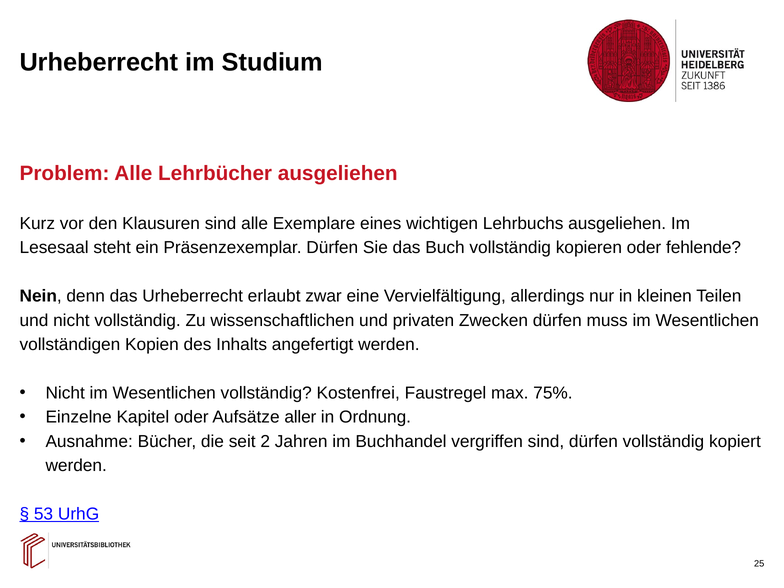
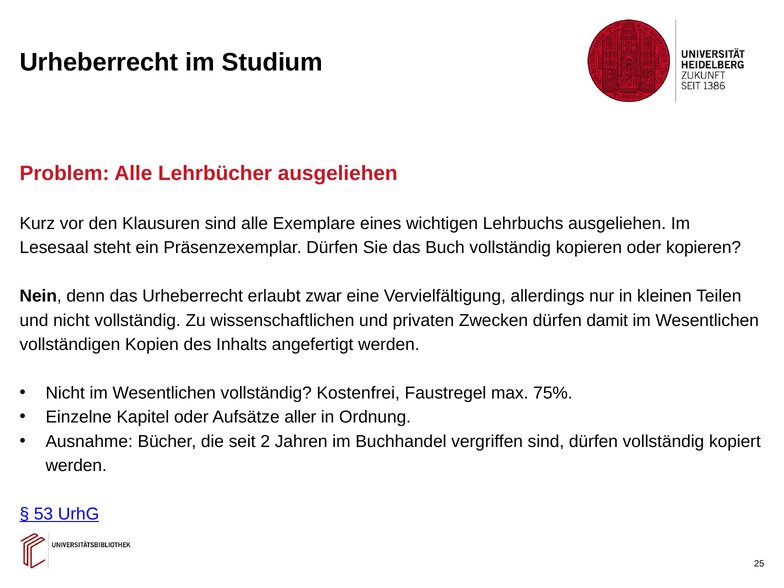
oder fehlende: fehlende -> kopieren
muss: muss -> damit
